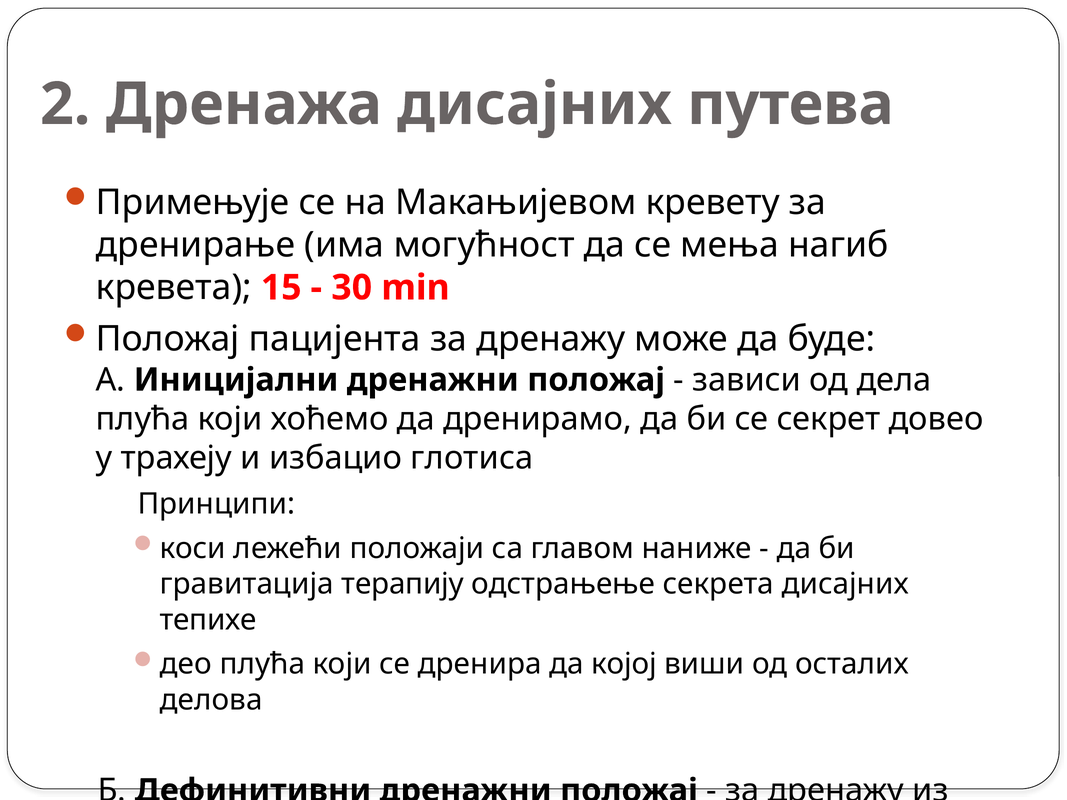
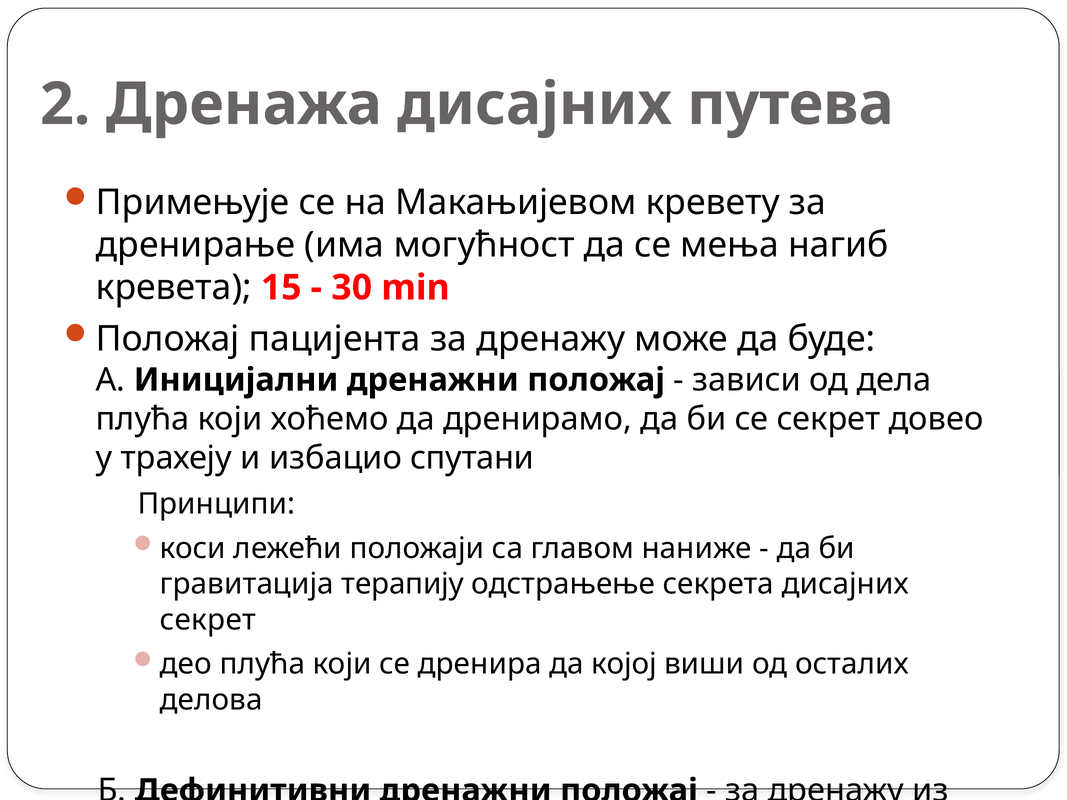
глотиса: глотиса -> спутани
тепихе at (208, 620): тепихе -> секрет
